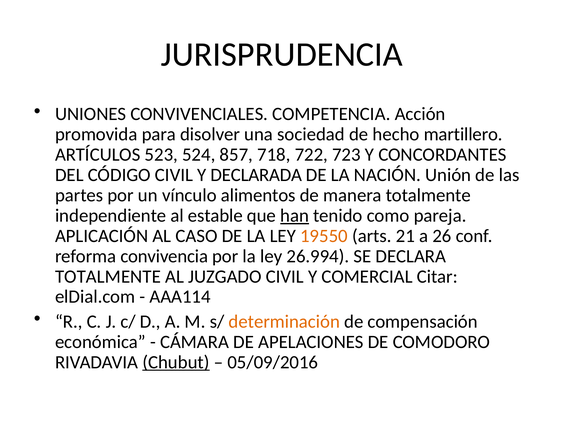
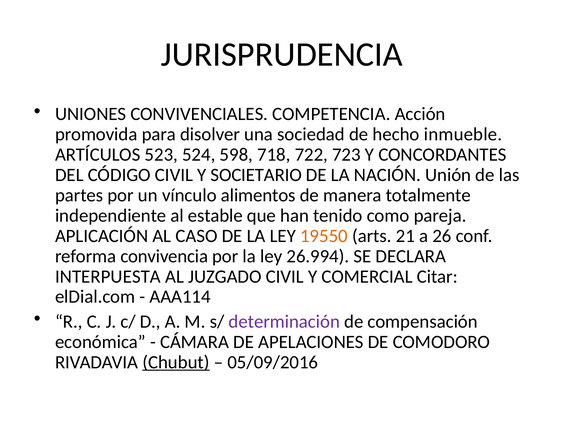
martillero: martillero -> inmueble
857: 857 -> 598
DECLARADA: DECLARADA -> SOCIETARIO
han underline: present -> none
TOTALMENTE at (108, 276): TOTALMENTE -> INTERPUESTA
determinación colour: orange -> purple
